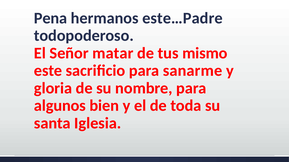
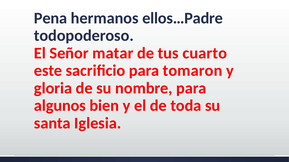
este…Padre: este…Padre -> ellos…Padre
mismo: mismo -> cuarto
sanarme: sanarme -> tomaron
